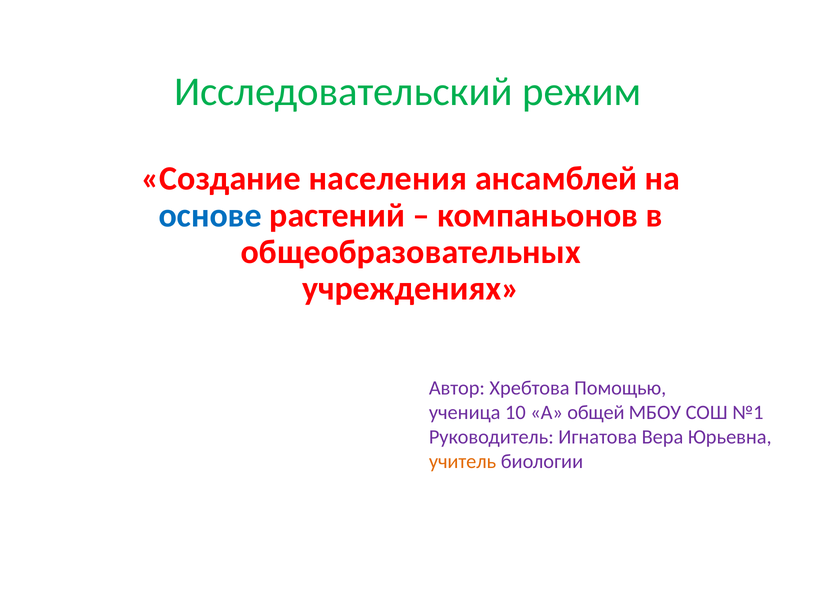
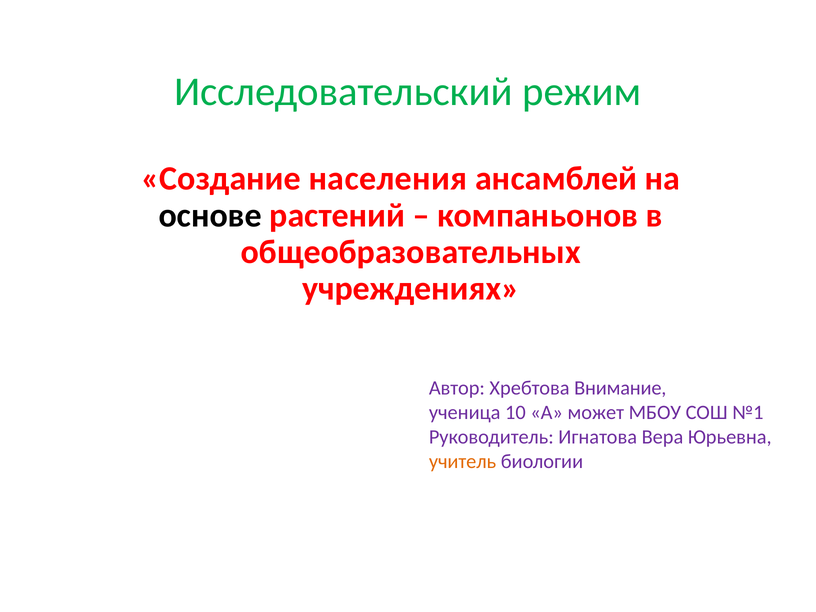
основе colour: blue -> black
Помощью: Помощью -> Внимание
общей: общей -> может
